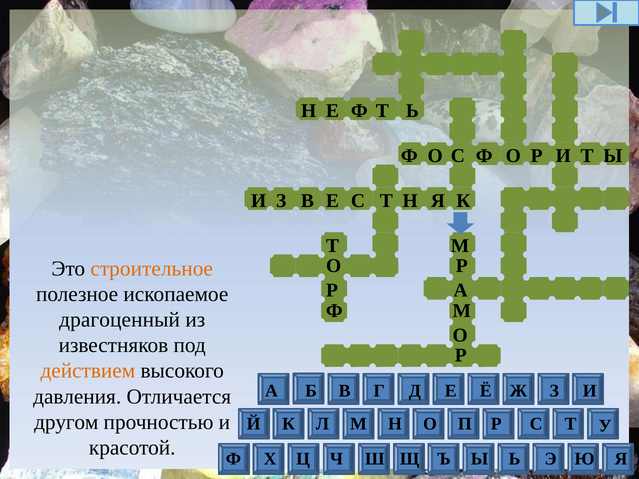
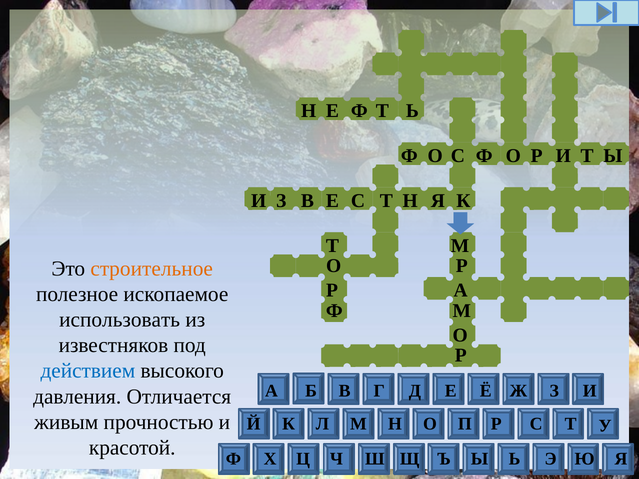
драгоценный: драгоценный -> использовать
действием colour: orange -> blue
другом: другом -> живым
